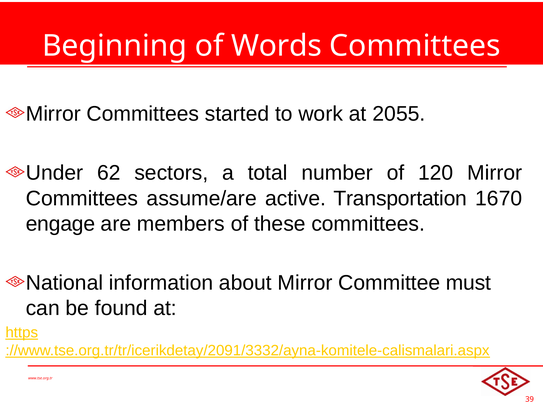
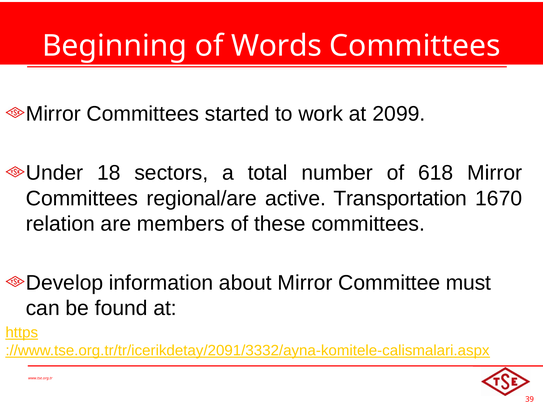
2055: 2055 -> 2099
62: 62 -> 18
120: 120 -> 618
assume/are: assume/are -> regional/are
engage: engage -> relation
National: National -> Develop
